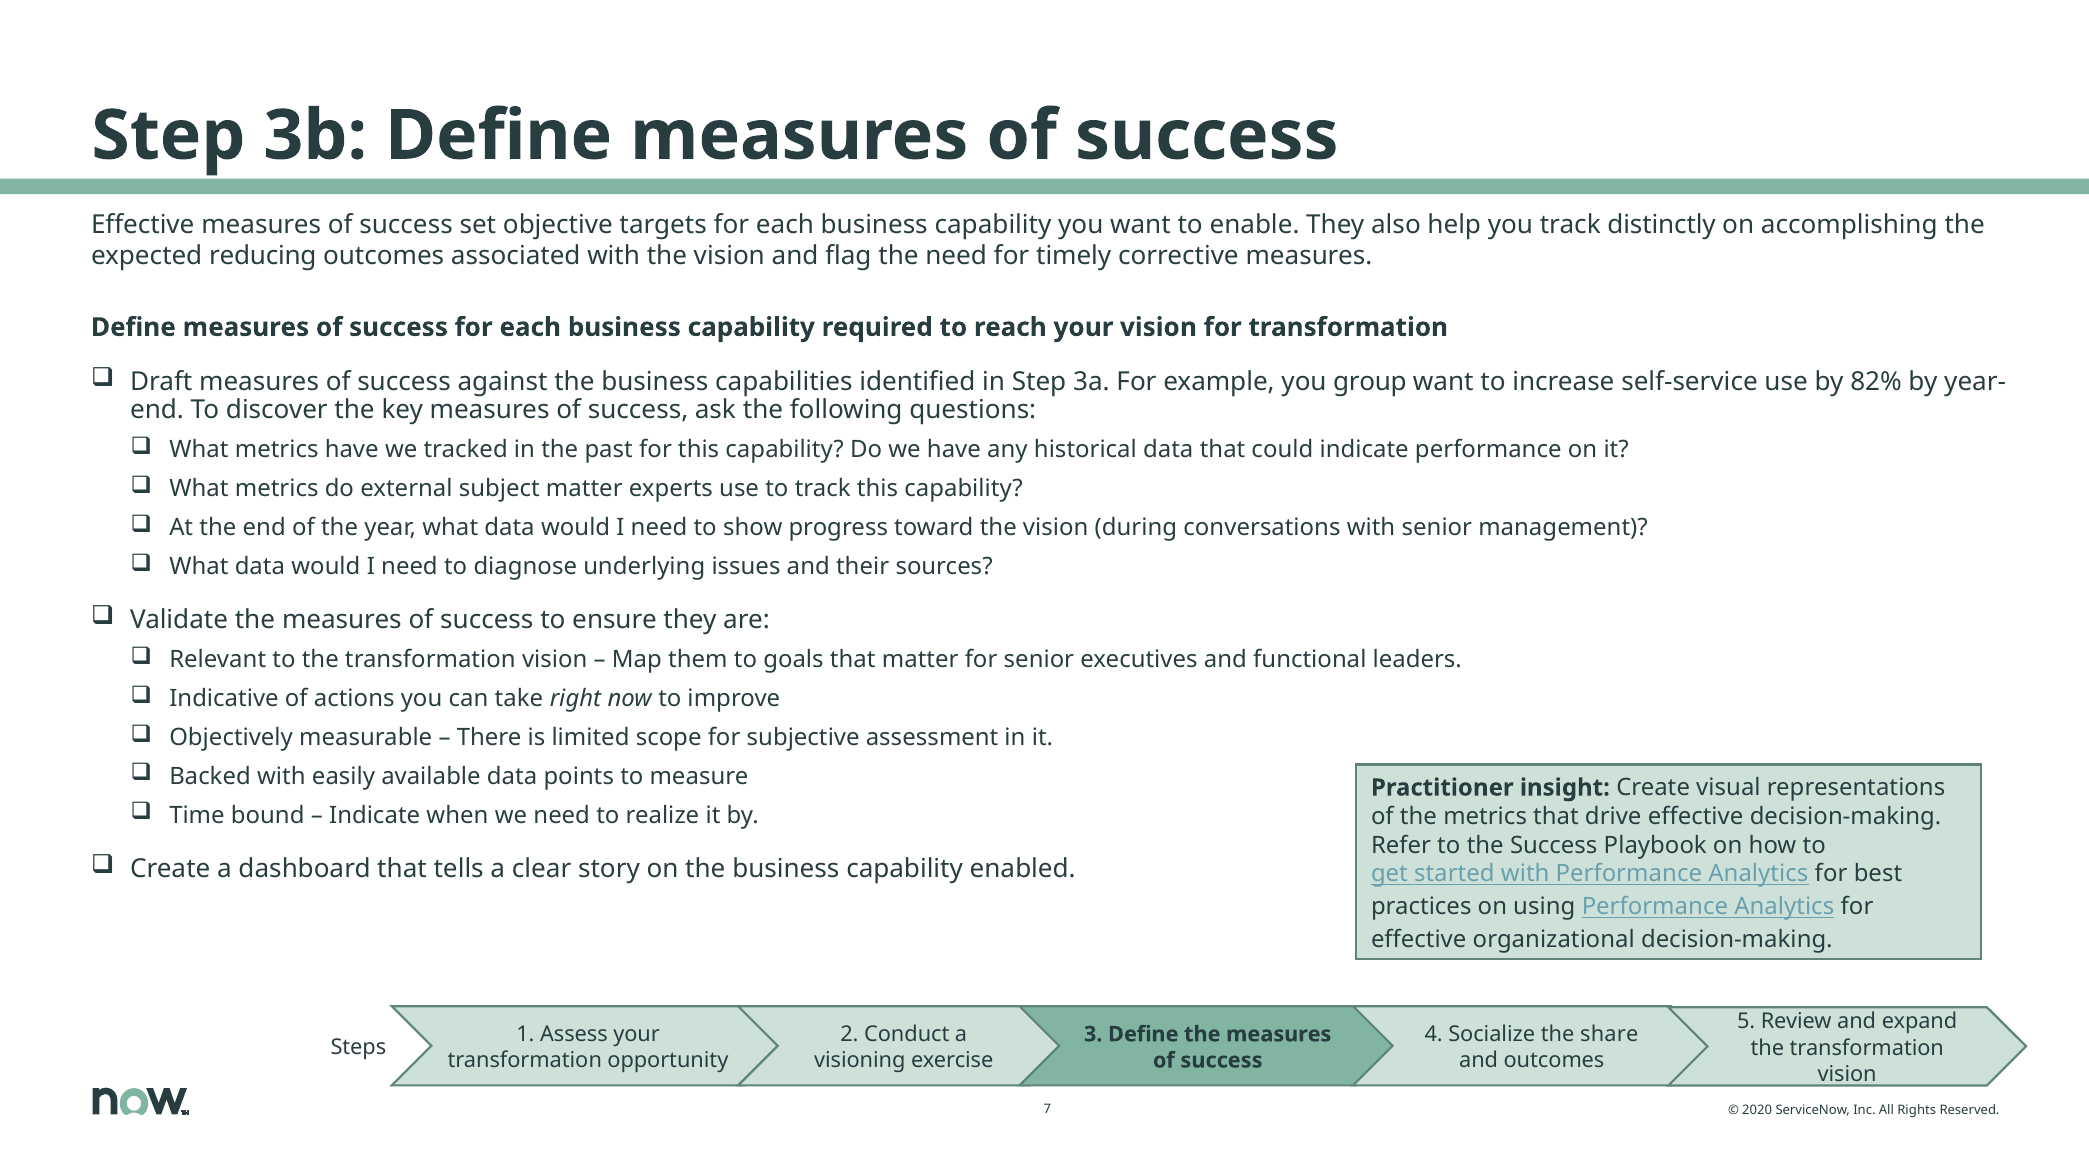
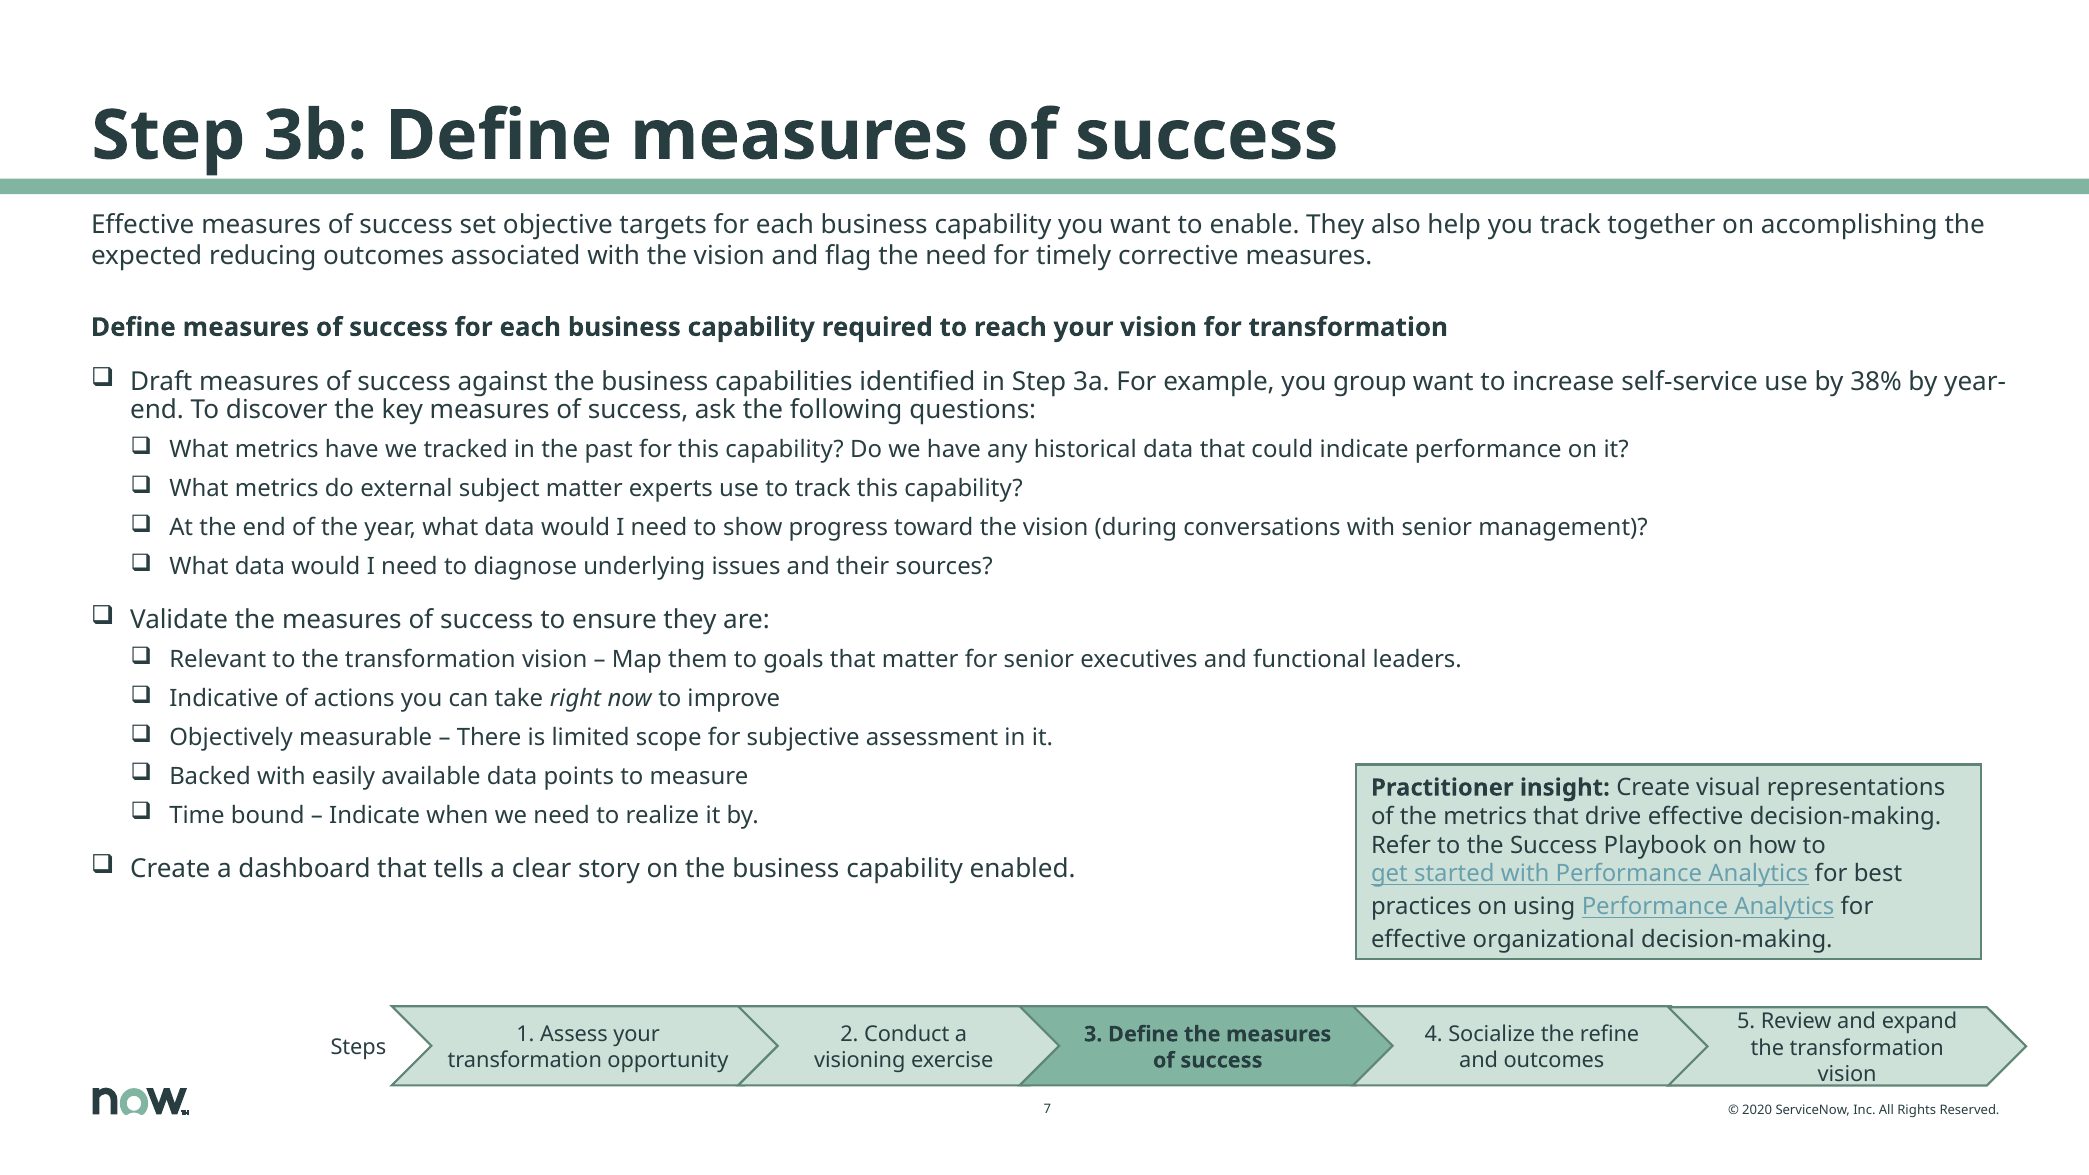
distinctly: distinctly -> together
82%: 82% -> 38%
share: share -> refine
